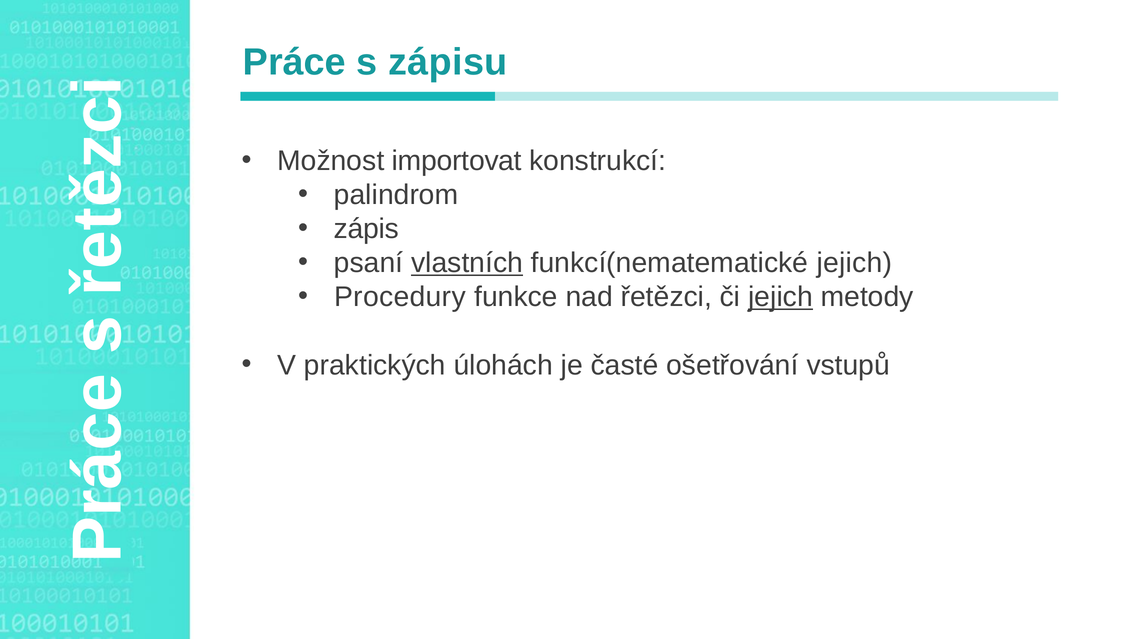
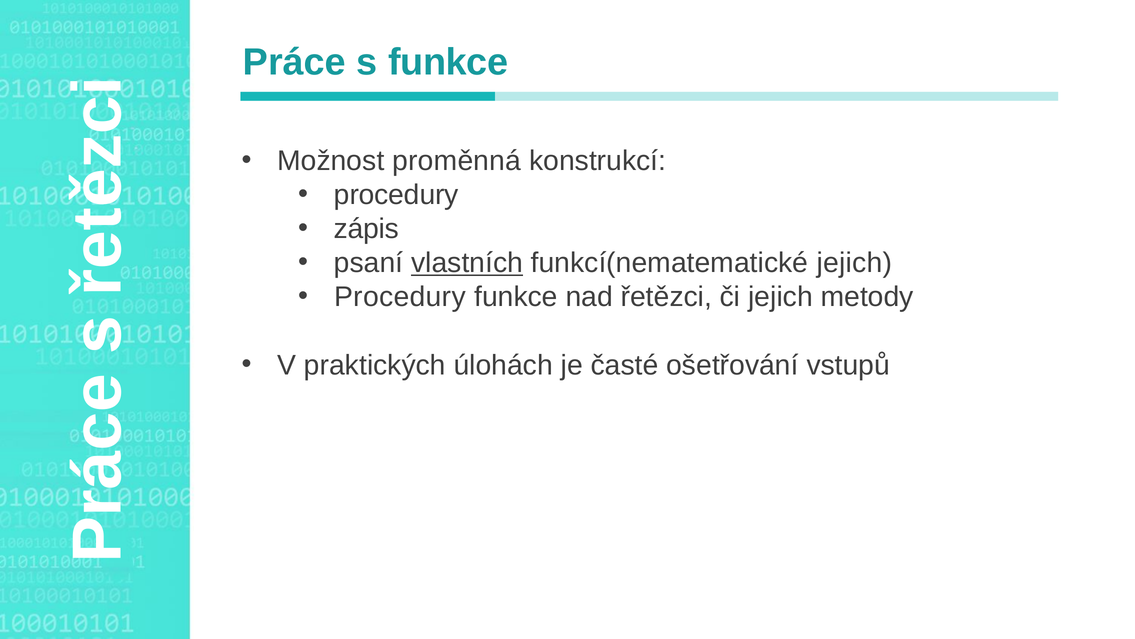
s zápisu: zápisu -> funkce
importovat: importovat -> proměnná
palindrom at (396, 195): palindrom -> procedury
jejich at (780, 297) underline: present -> none
